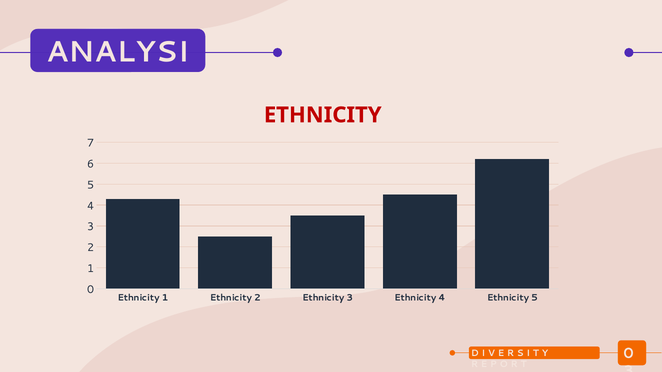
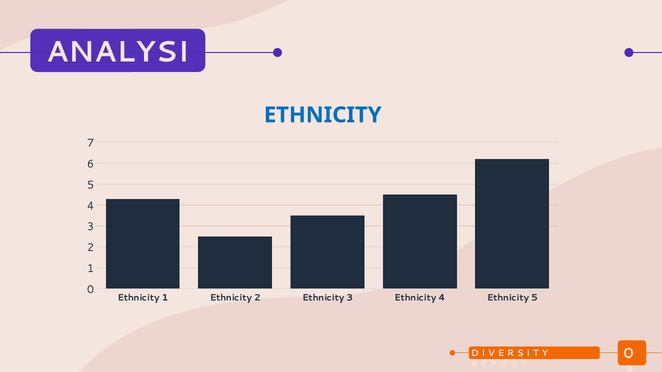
ETHNICITY at (323, 115) colour: red -> blue
